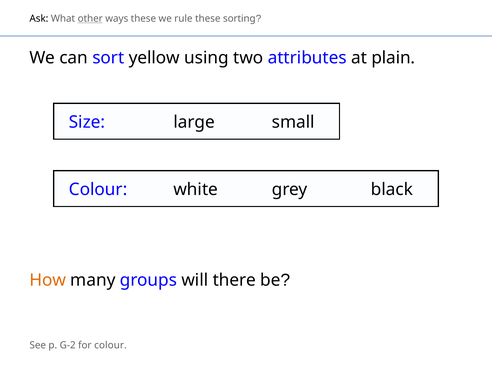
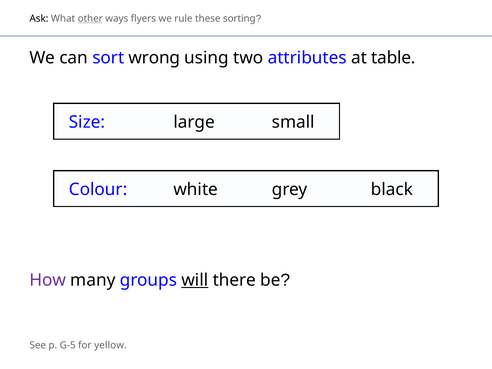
ways these: these -> flyers
yellow: yellow -> wrong
plain: plain -> table
How colour: orange -> purple
will underline: none -> present
G-2: G-2 -> G-5
for colour: colour -> yellow
